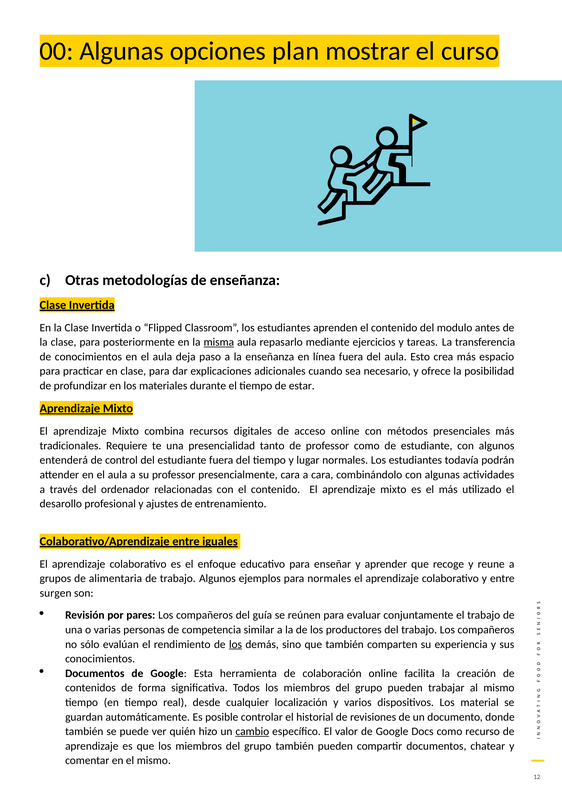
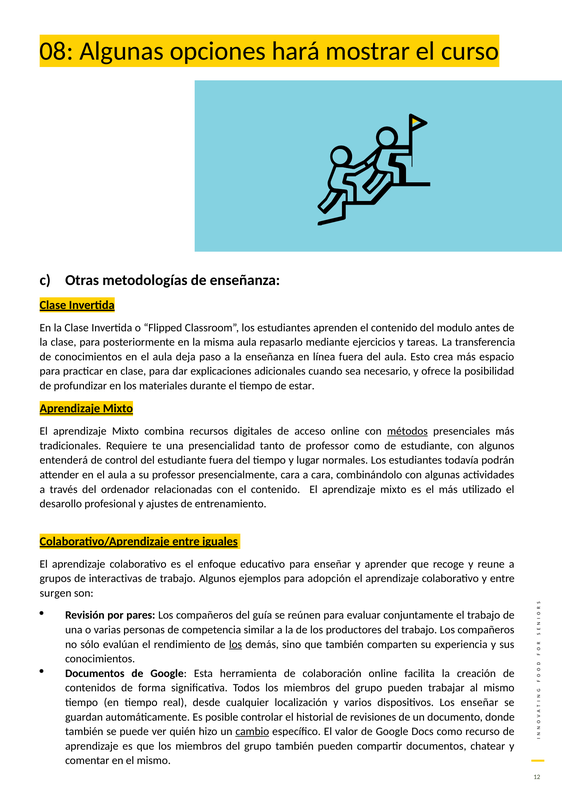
00: 00 -> 08
plan: plan -> hará
misma underline: present -> none
métodos underline: none -> present
alimentaria: alimentaria -> interactivas
para normales: normales -> adopción
Los material: material -> enseñar
